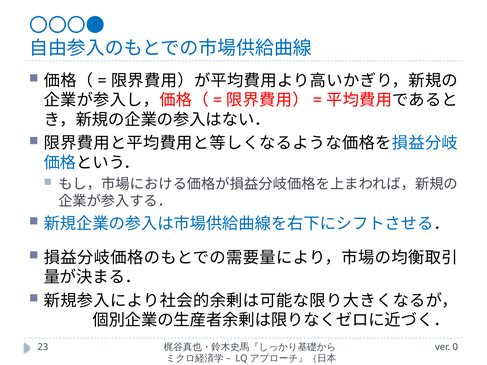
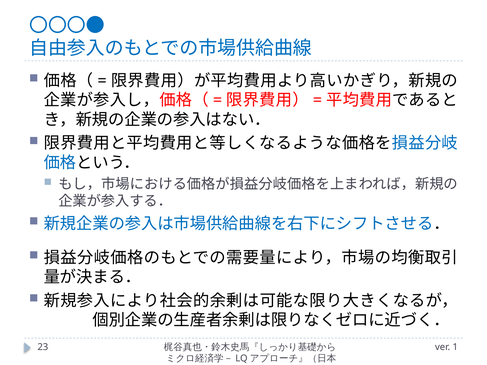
0: 0 -> 1
